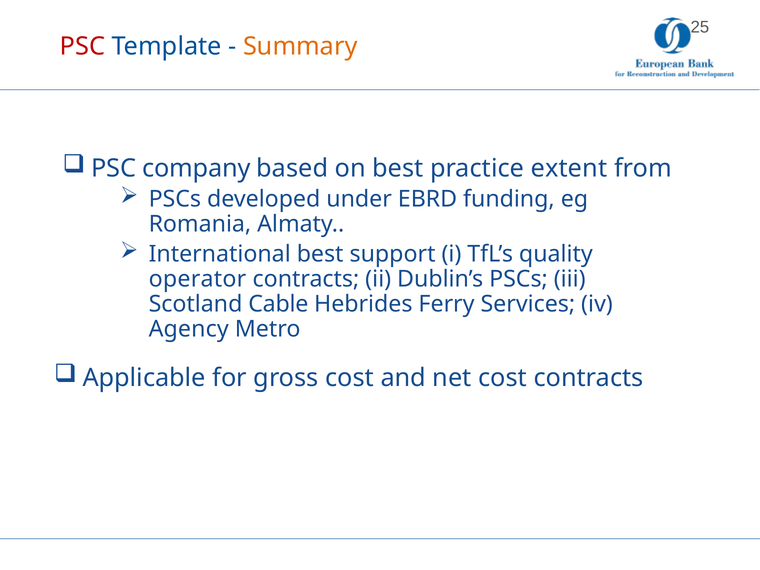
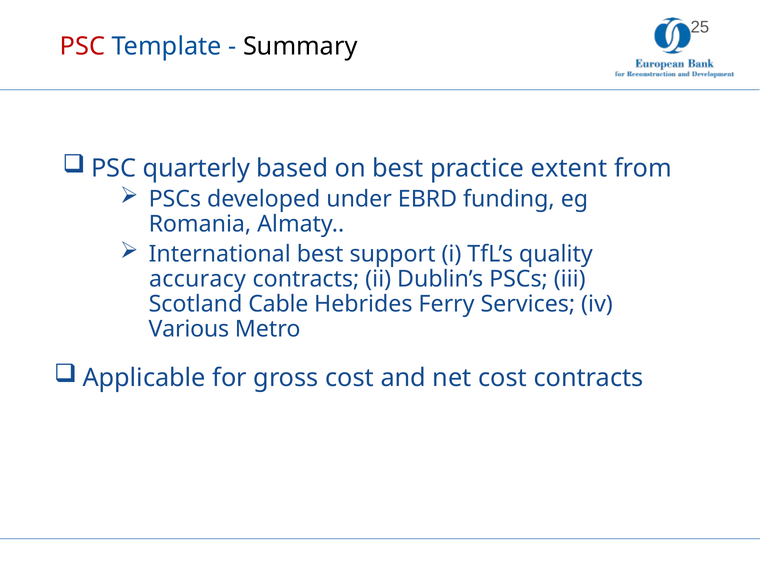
Summary colour: orange -> black
company: company -> quarterly
operator: operator -> accuracy
Agency: Agency -> Various
